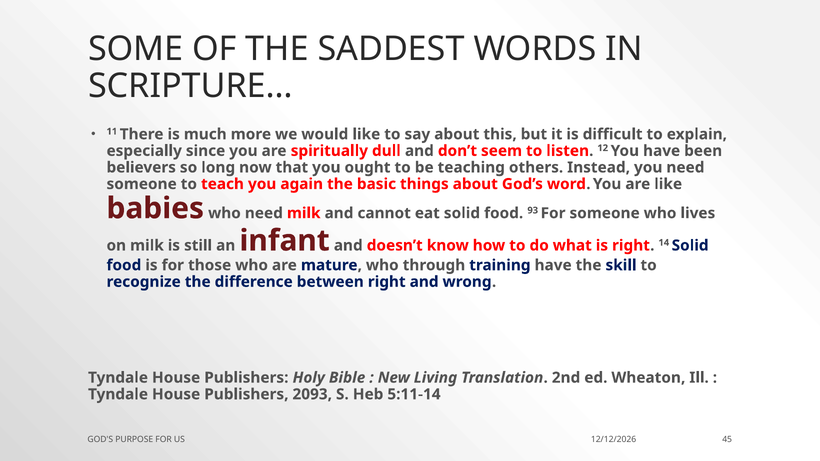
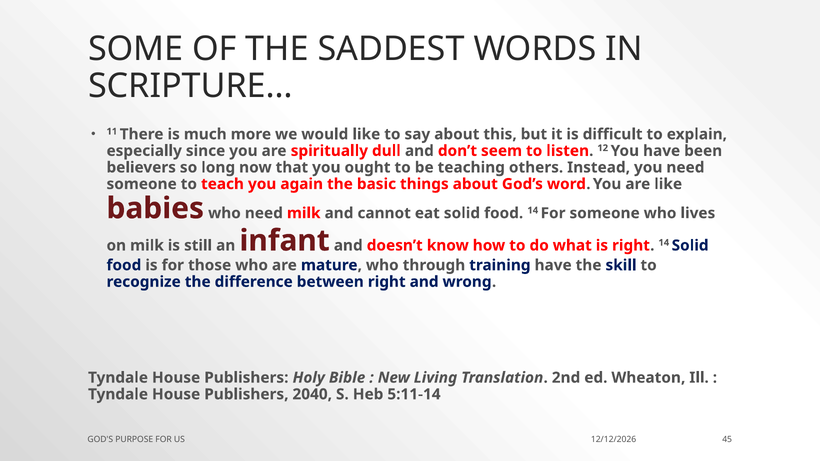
food 93: 93 -> 14
2093: 2093 -> 2040
